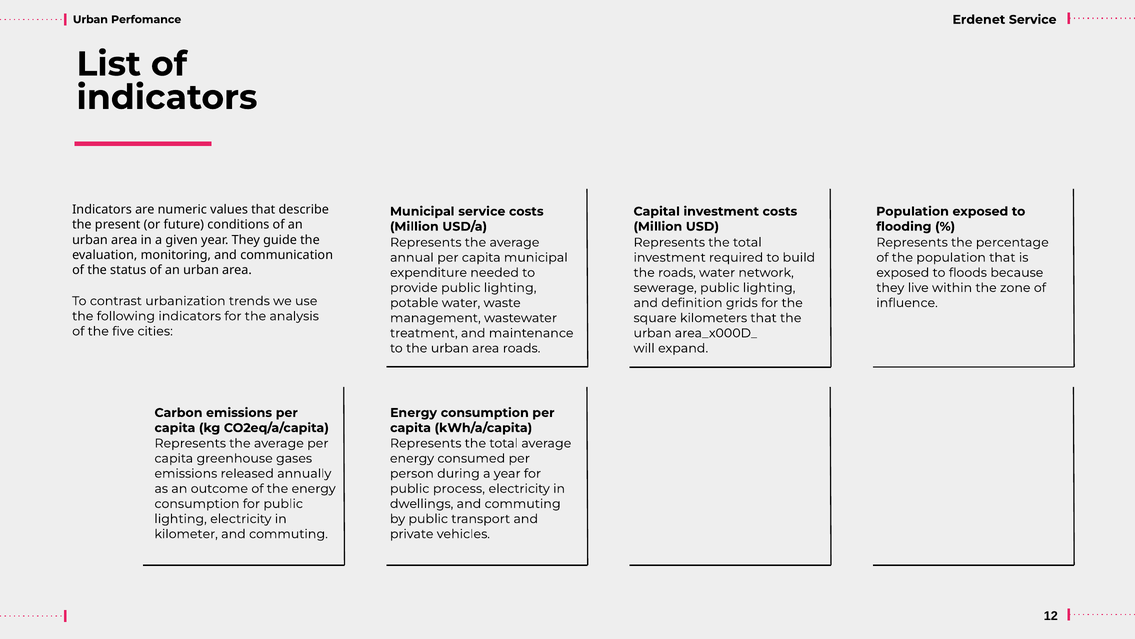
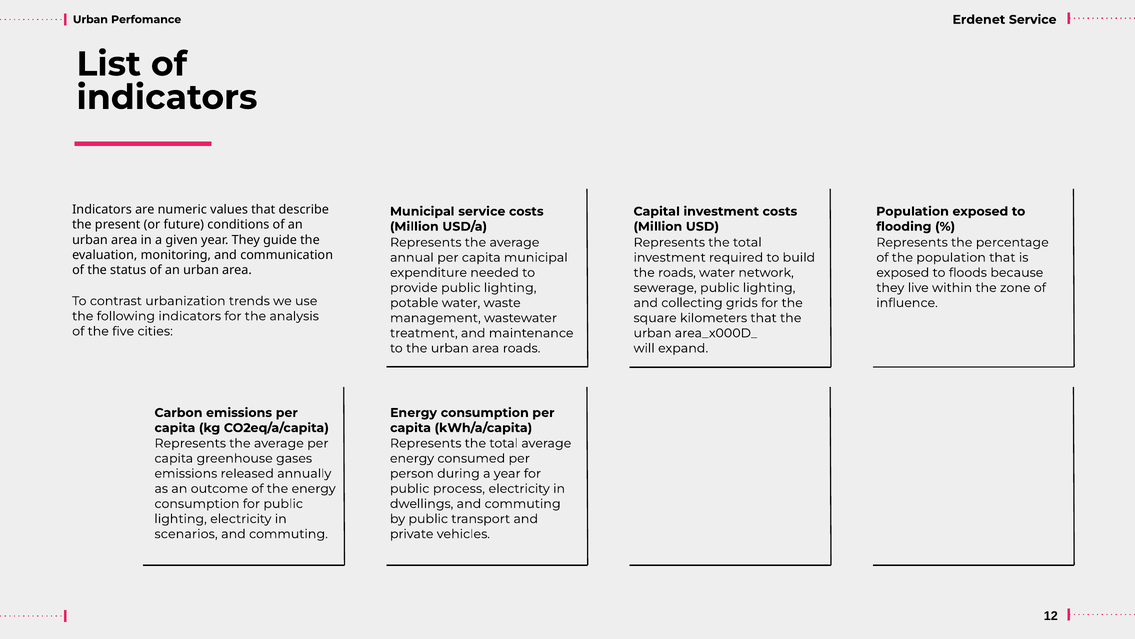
definition: definition -> collecting
kilometer: kilometer -> scenarios
